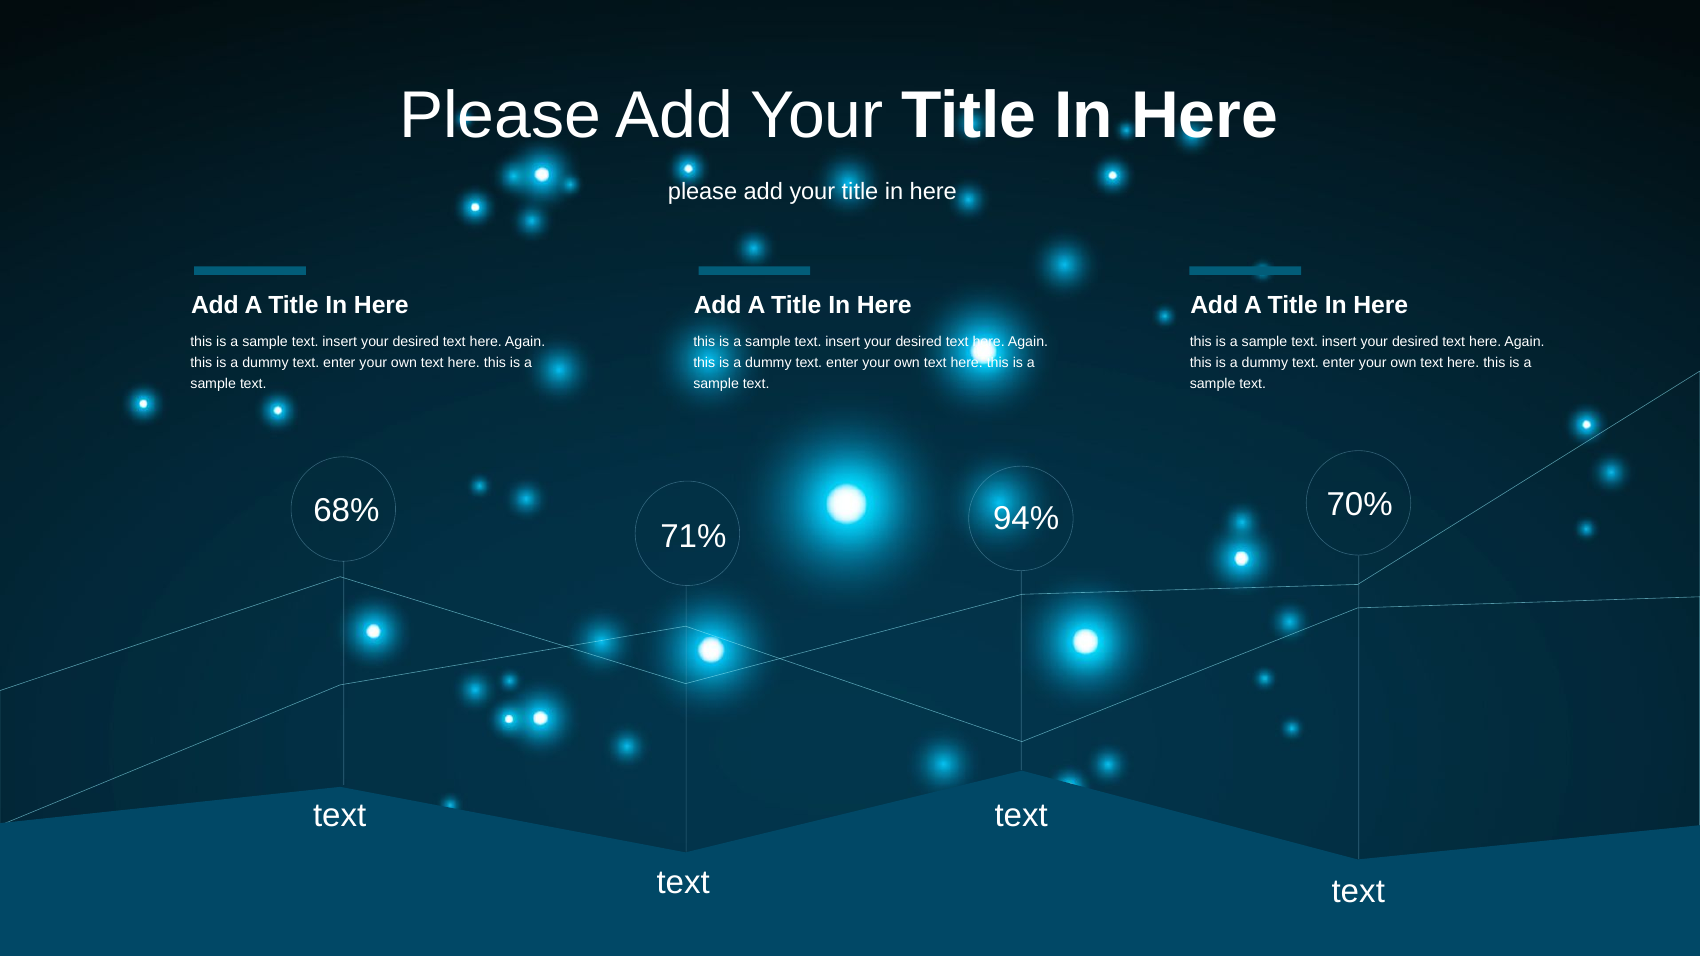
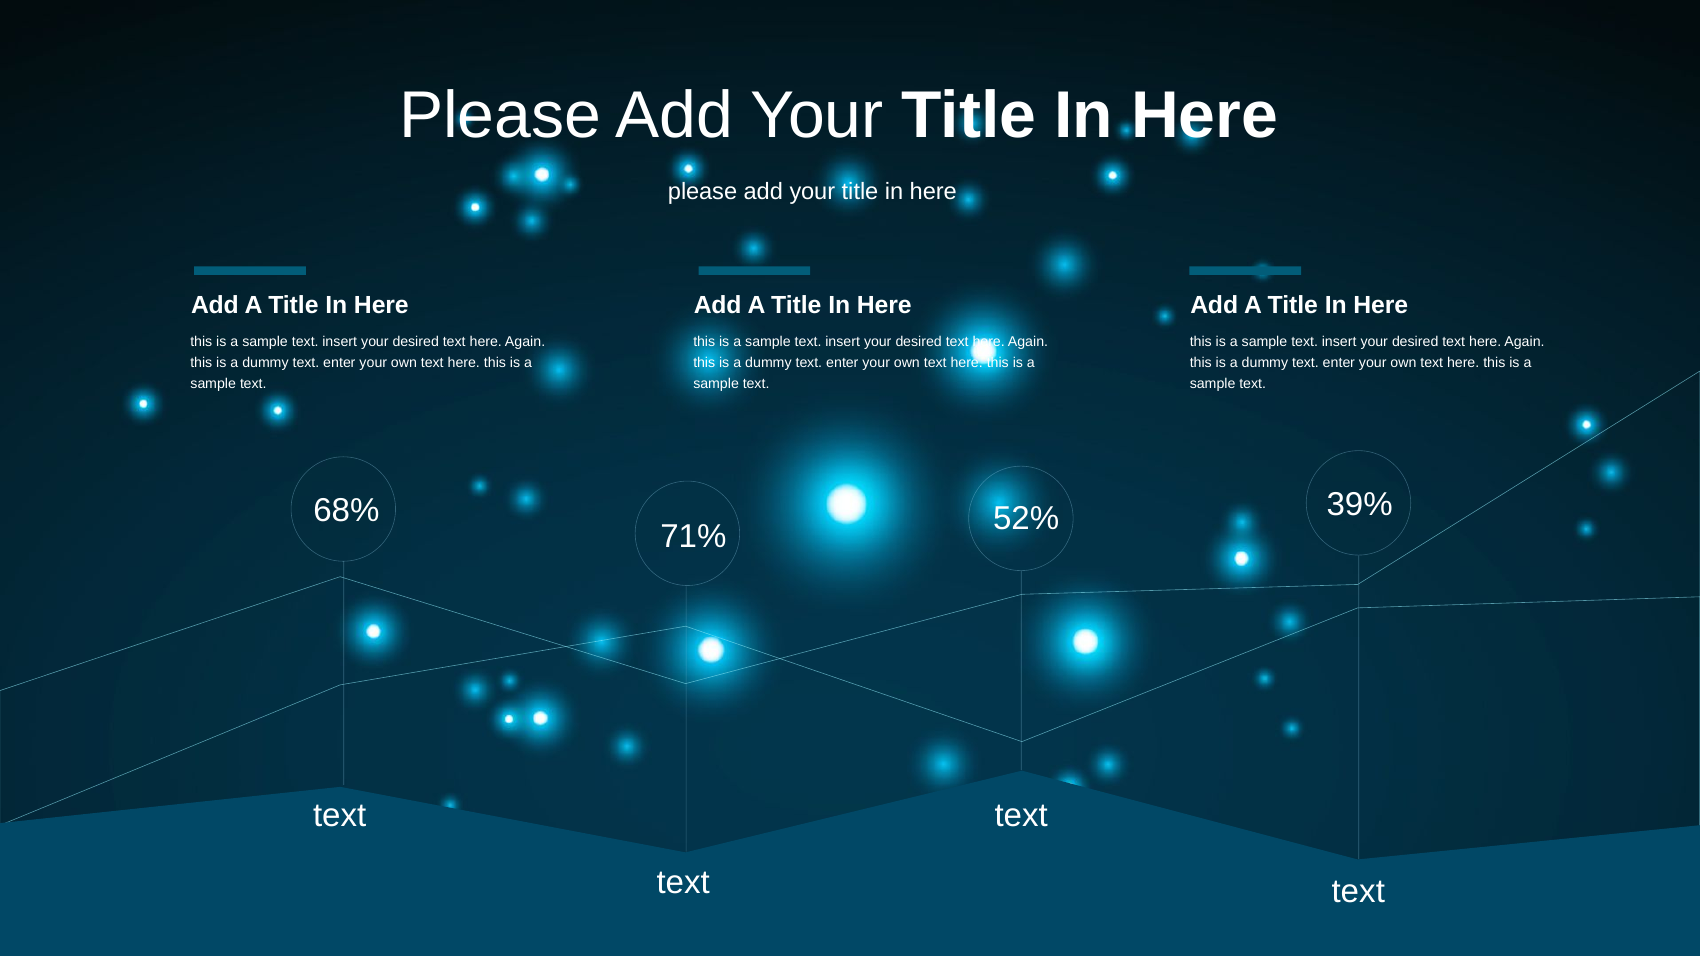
70%: 70% -> 39%
94%: 94% -> 52%
